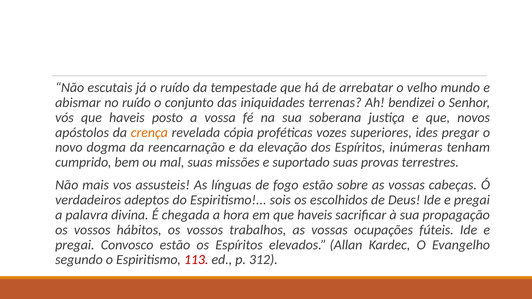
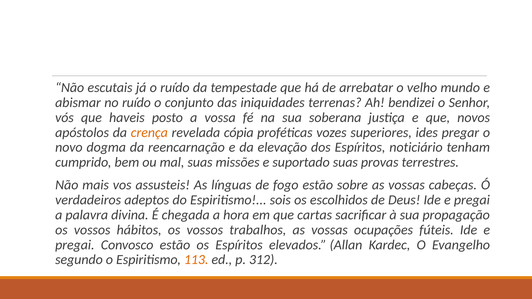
inúmeras: inúmeras -> noticiário
em que haveis: haveis -> cartas
113 colour: red -> orange
